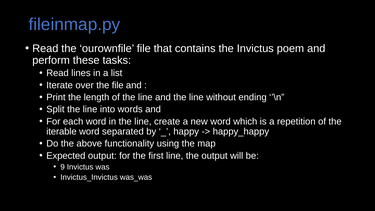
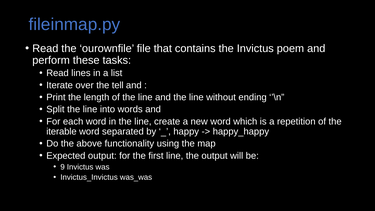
the file: file -> tell
